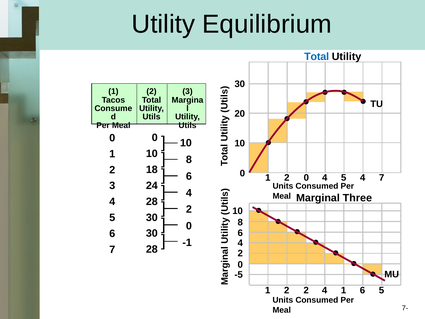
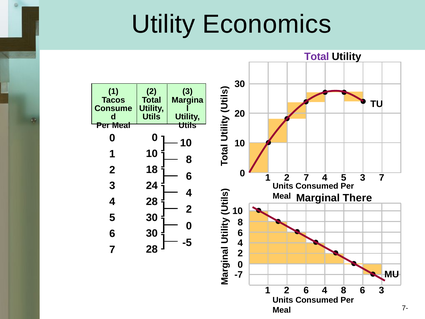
Equilibrium: Equilibrium -> Economics
Total at (317, 56) colour: blue -> purple
1 2 0: 0 -> 7
5 4: 4 -> 3
Three: Three -> There
-1: -1 -> -5
-5: -5 -> -7
2 2: 2 -> 6
4 1: 1 -> 8
6 5: 5 -> 3
